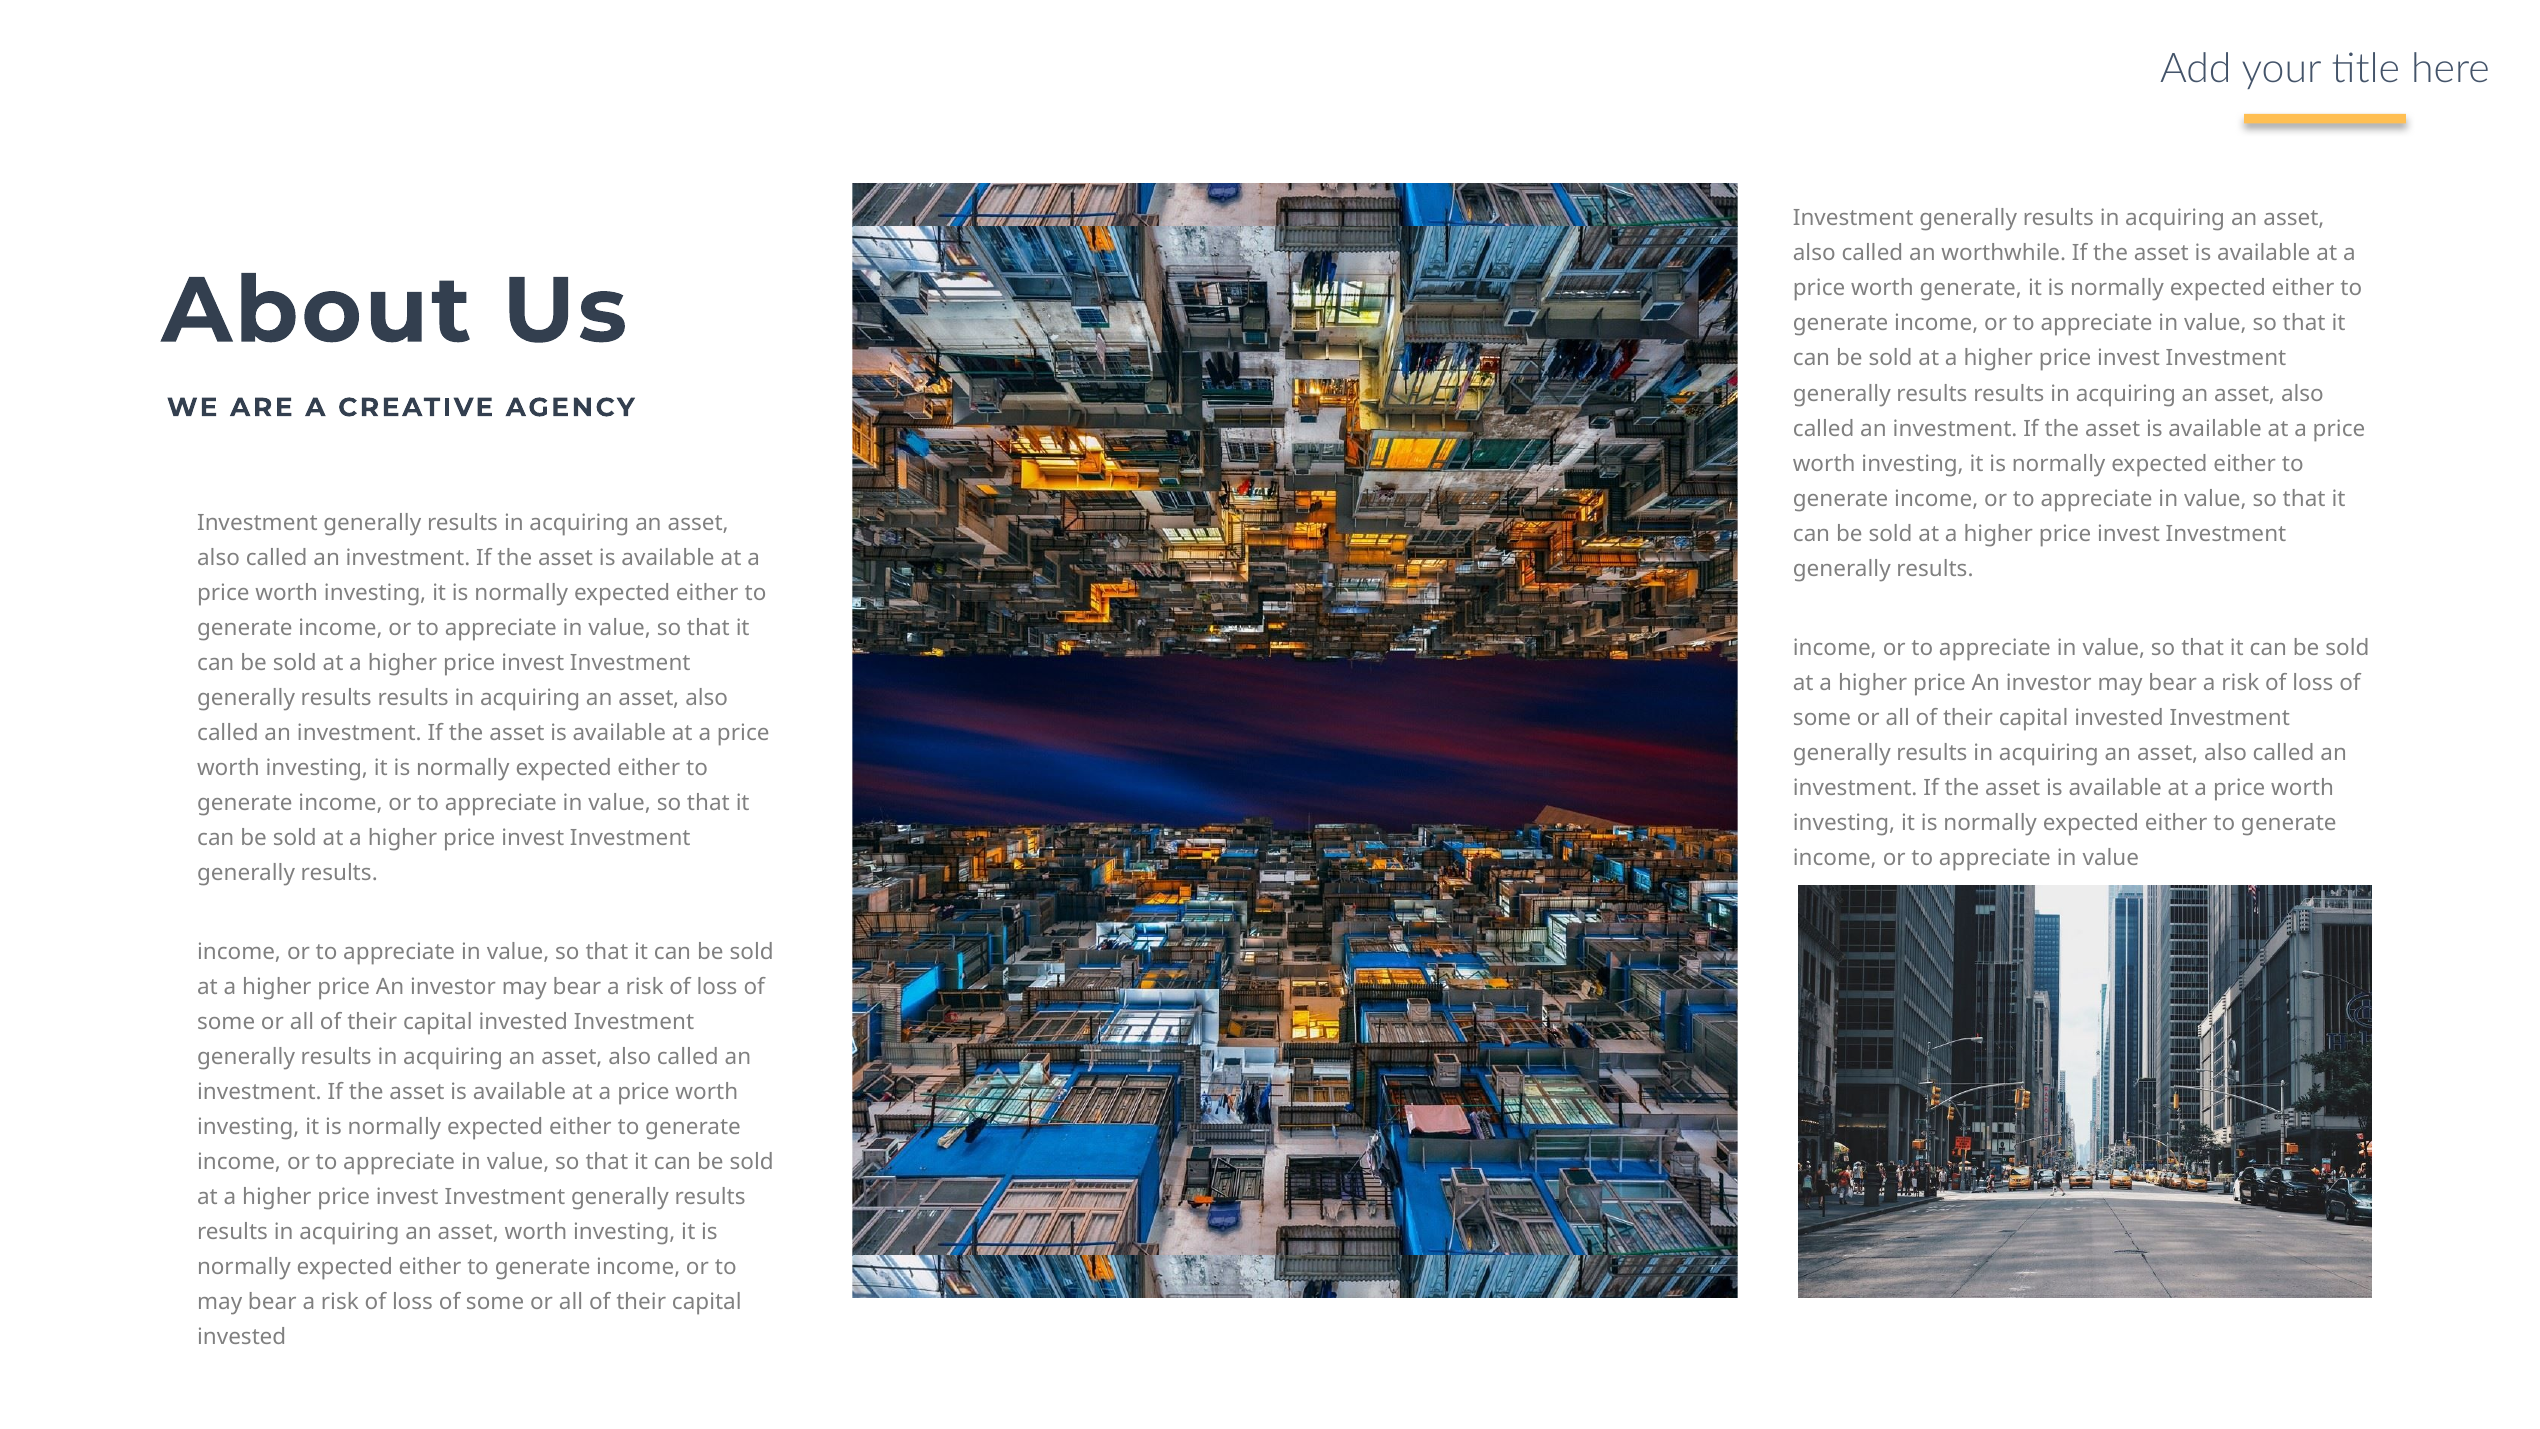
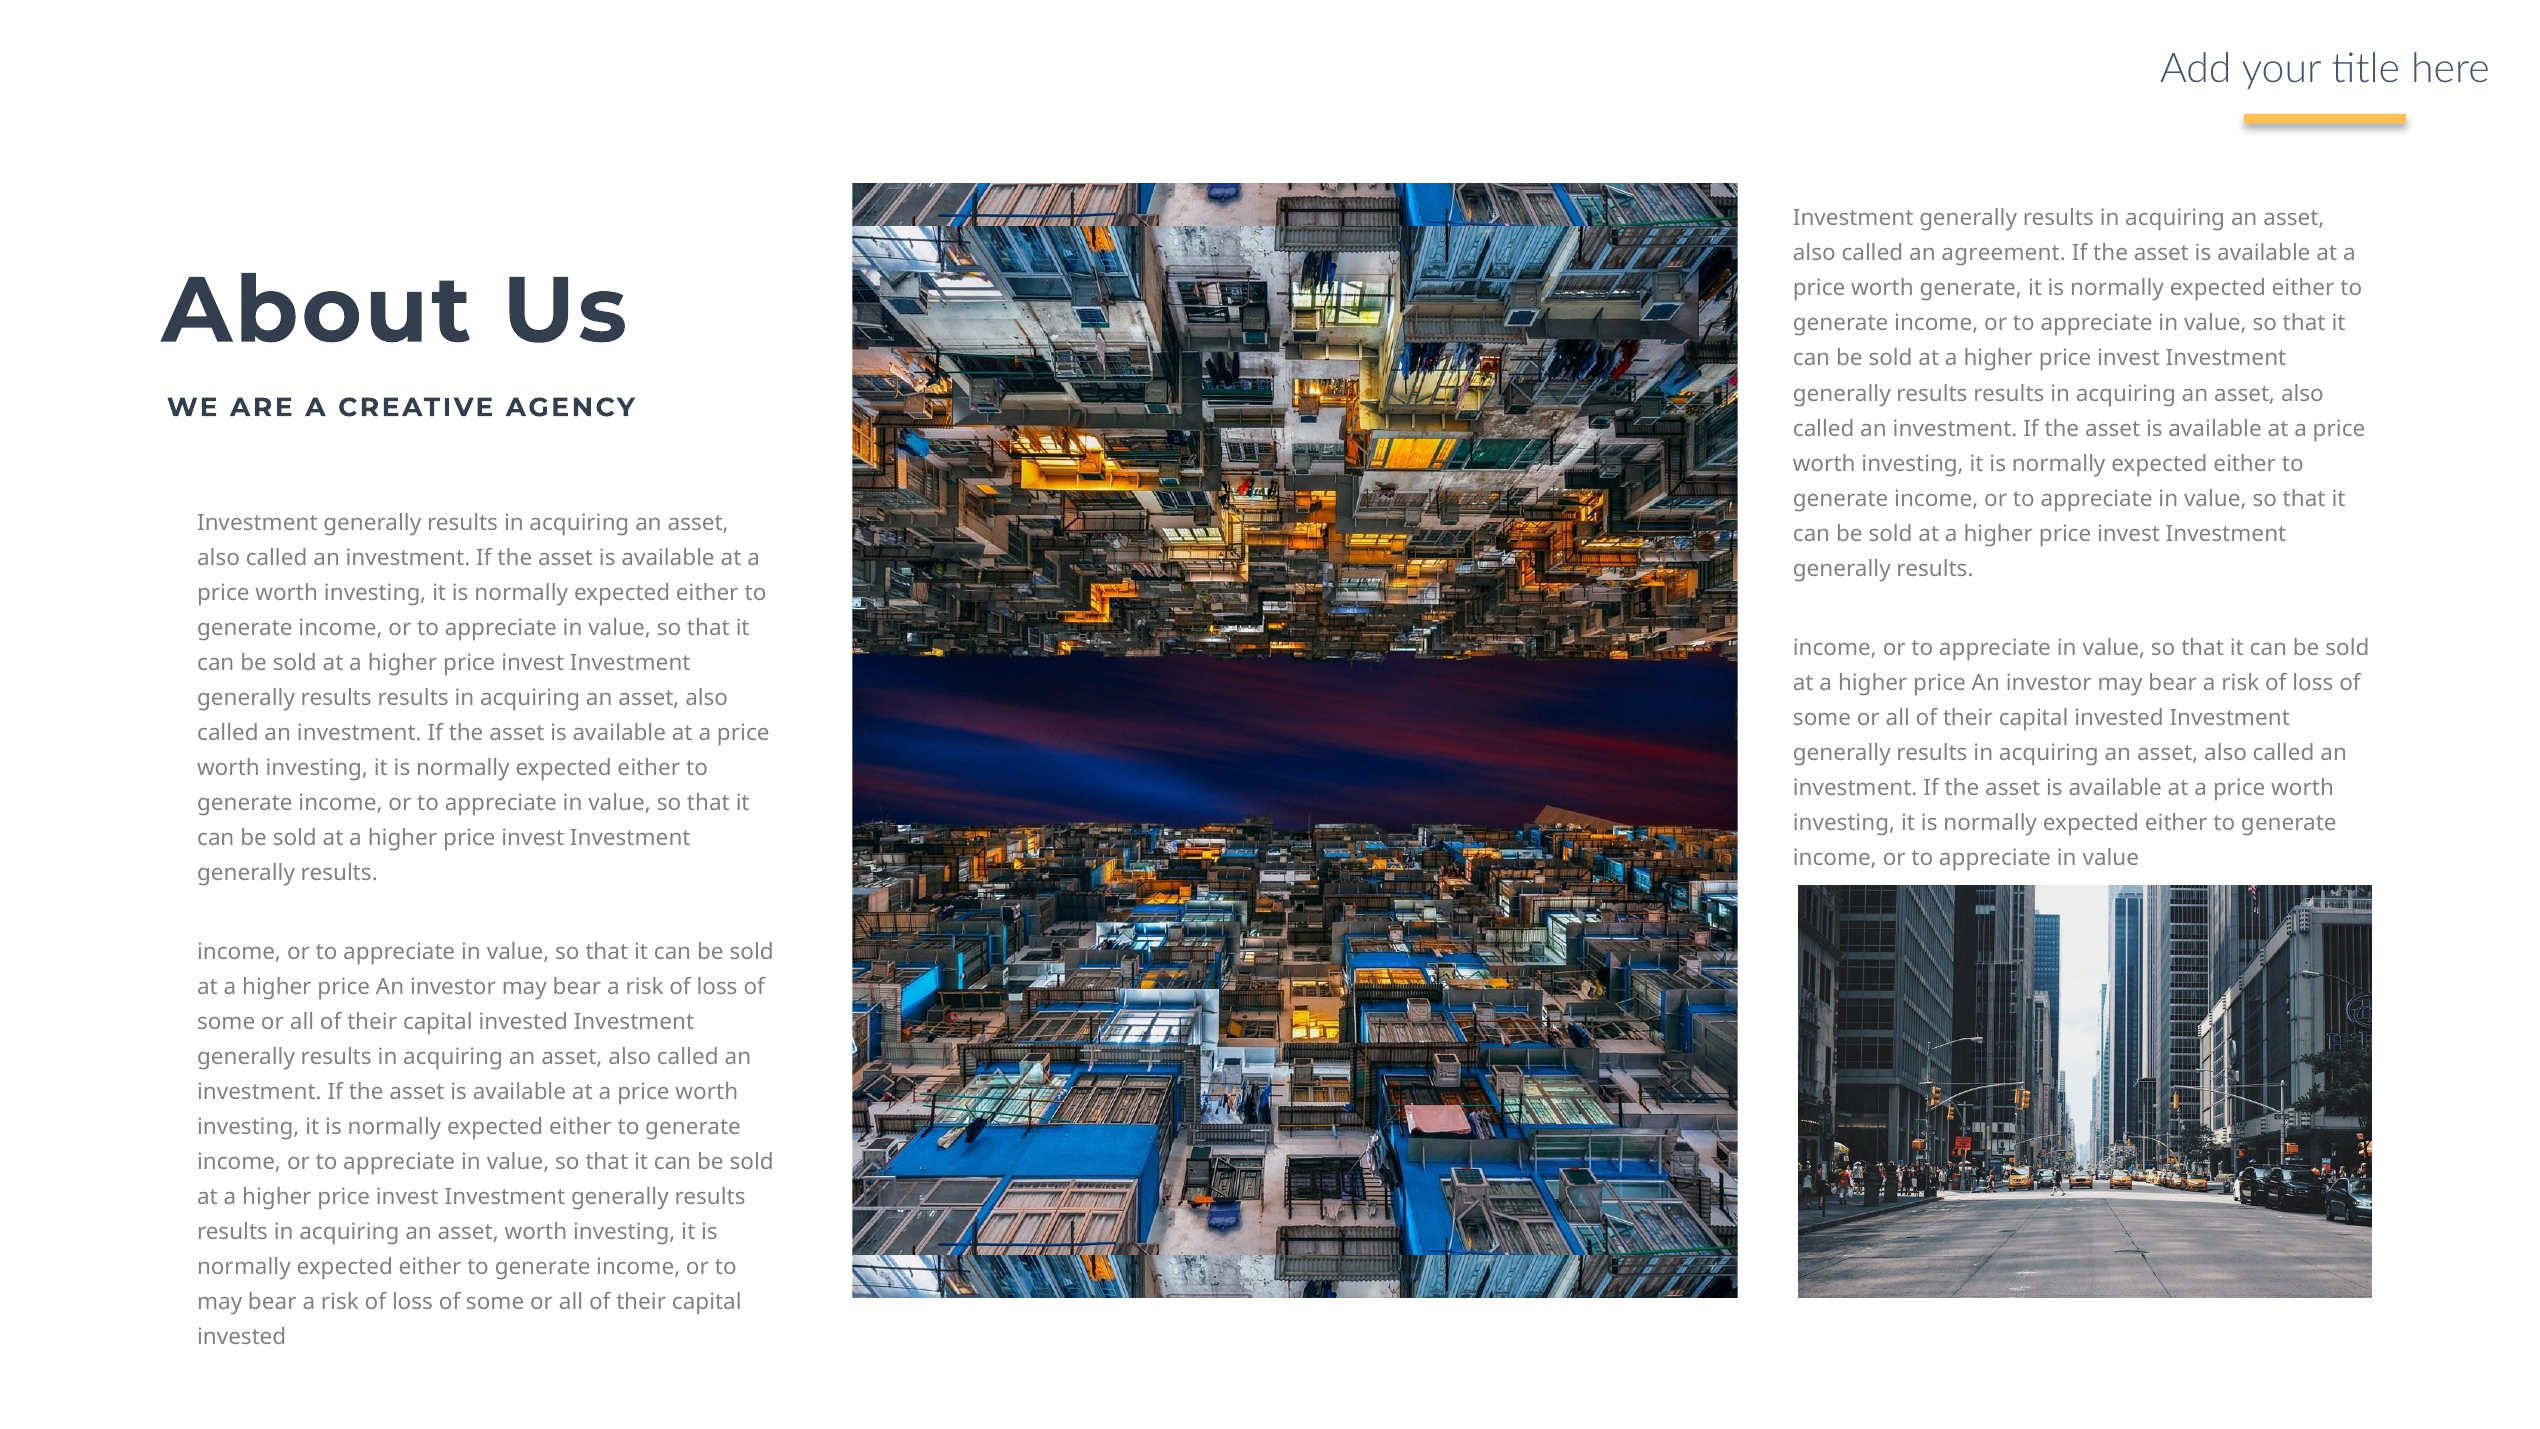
worthwhile: worthwhile -> agreement
